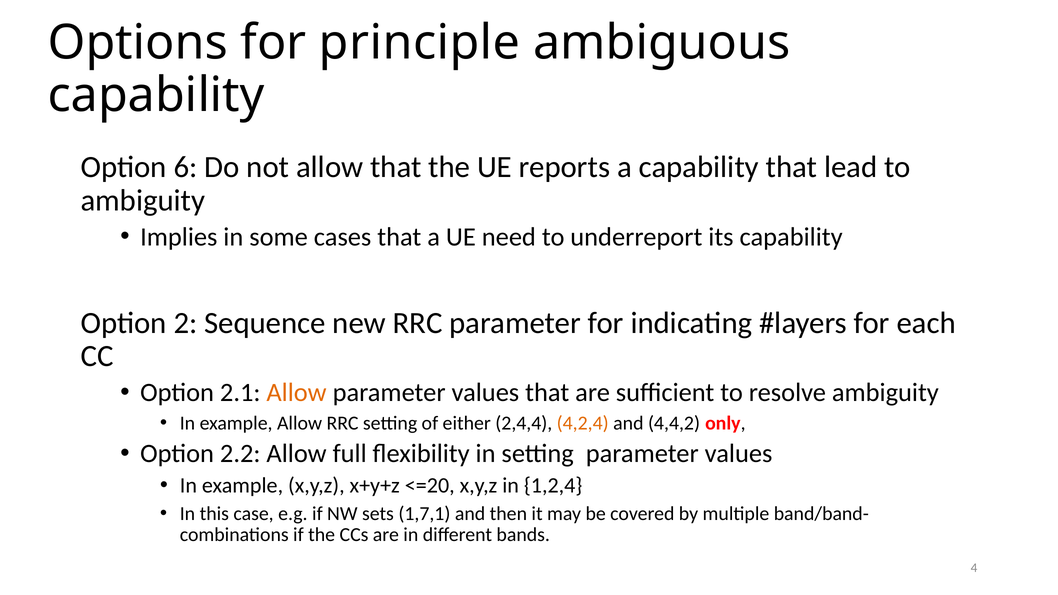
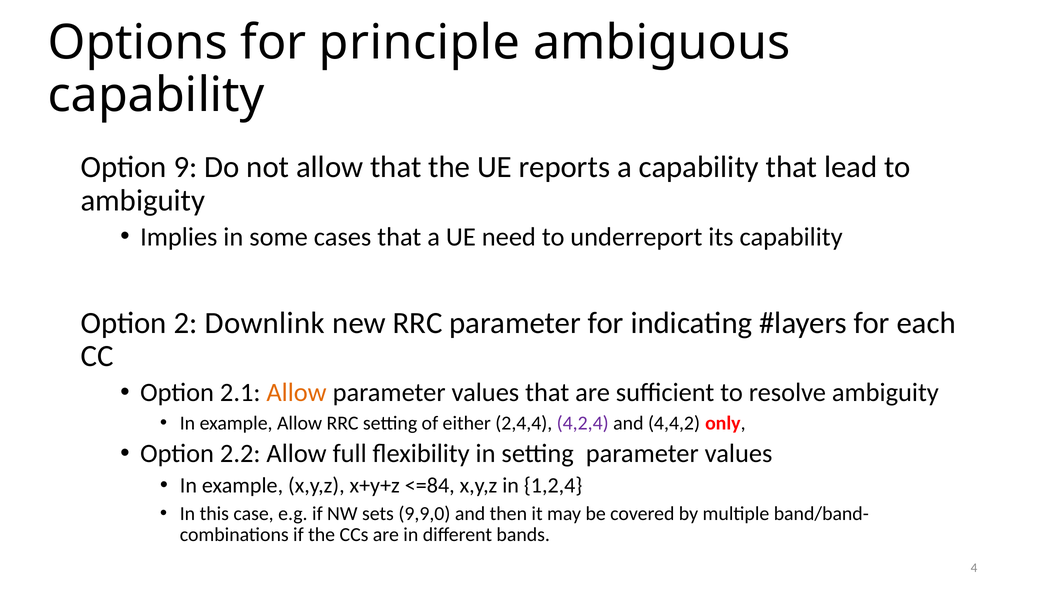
6: 6 -> 9
Sequence: Sequence -> Downlink
4,2,4 colour: orange -> purple
<=20: <=20 -> <=84
1,7,1: 1,7,1 -> 9,9,0
